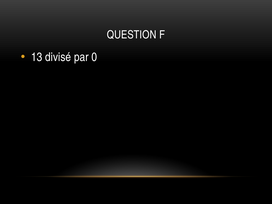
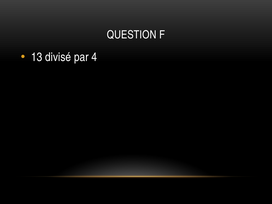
0: 0 -> 4
